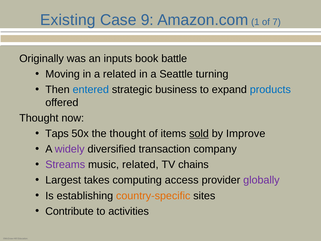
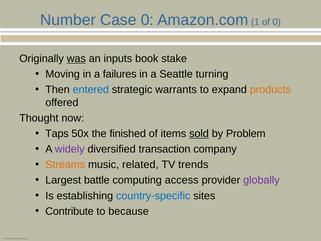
Existing: Existing -> Number
Case 9: 9 -> 0
of 7: 7 -> 0
was underline: none -> present
battle: battle -> stake
a related: related -> failures
business: business -> warrants
products colour: blue -> orange
the thought: thought -> finished
Improve: Improve -> Problem
Streams colour: purple -> orange
chains: chains -> trends
takes: takes -> battle
country-specific colour: orange -> blue
activities: activities -> because
